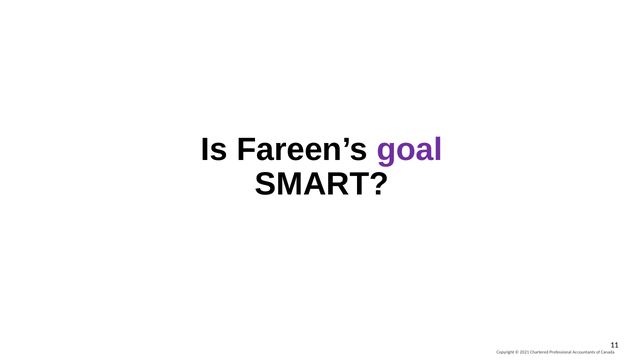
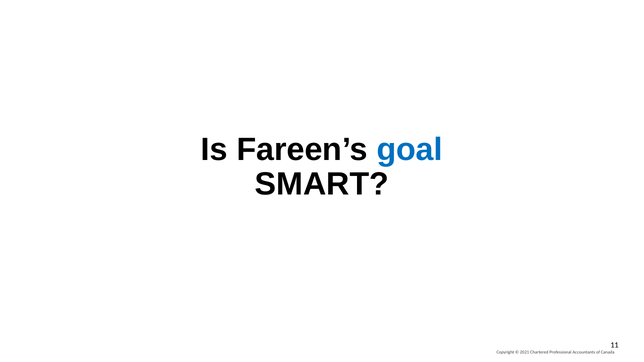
goal colour: purple -> blue
